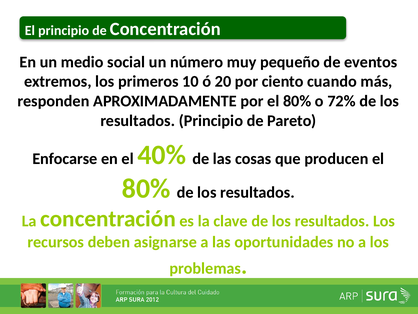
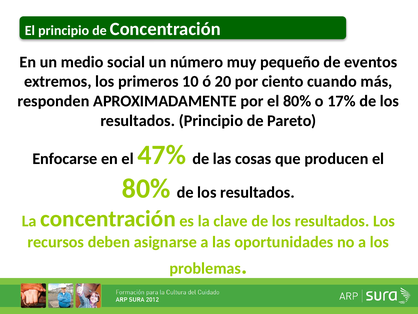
72%: 72% -> 17%
40%: 40% -> 47%
